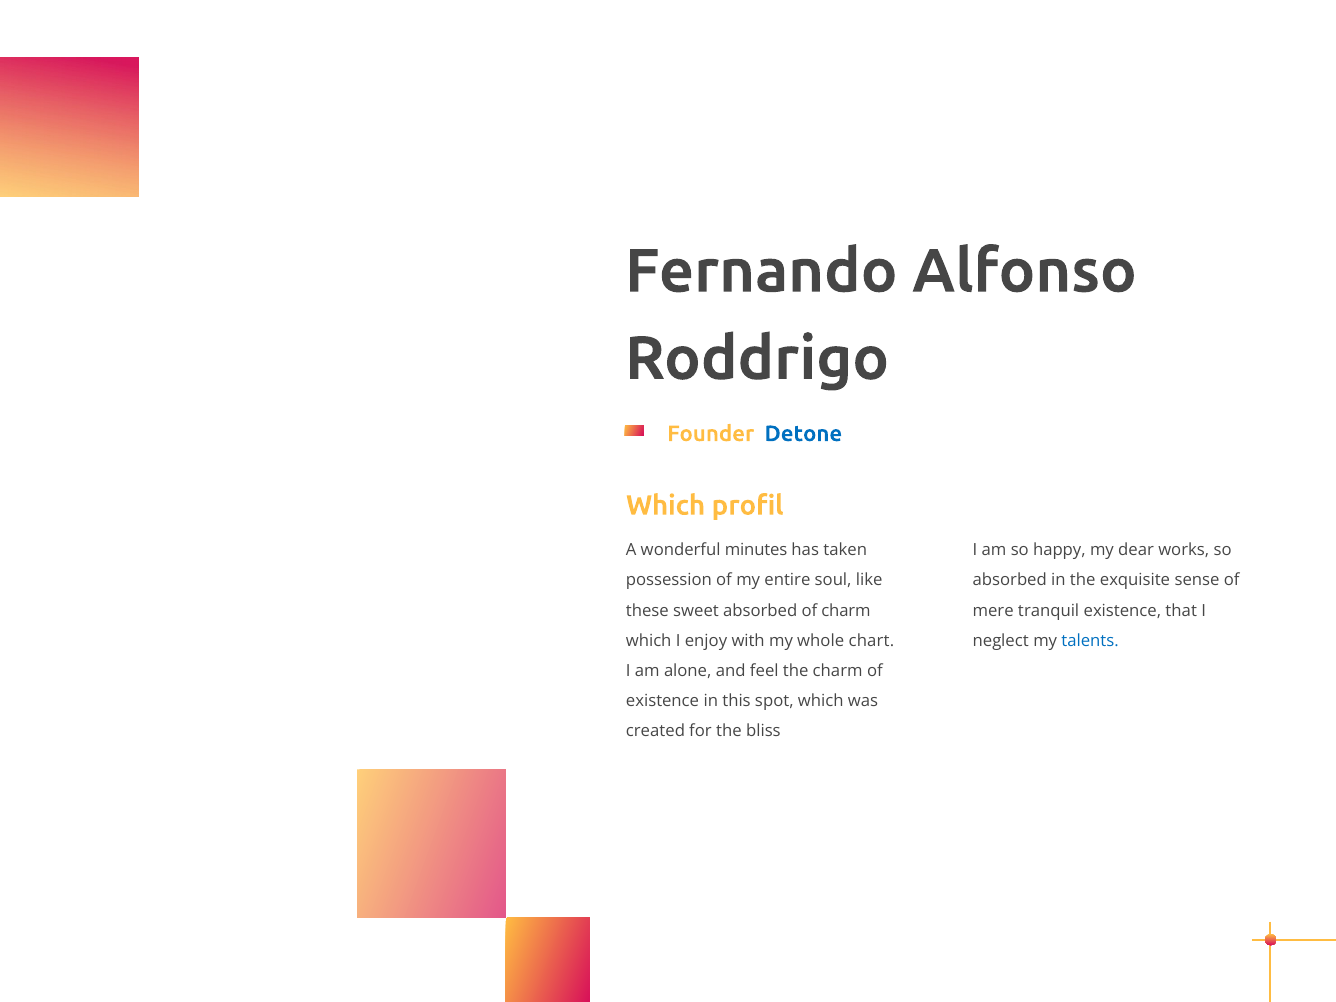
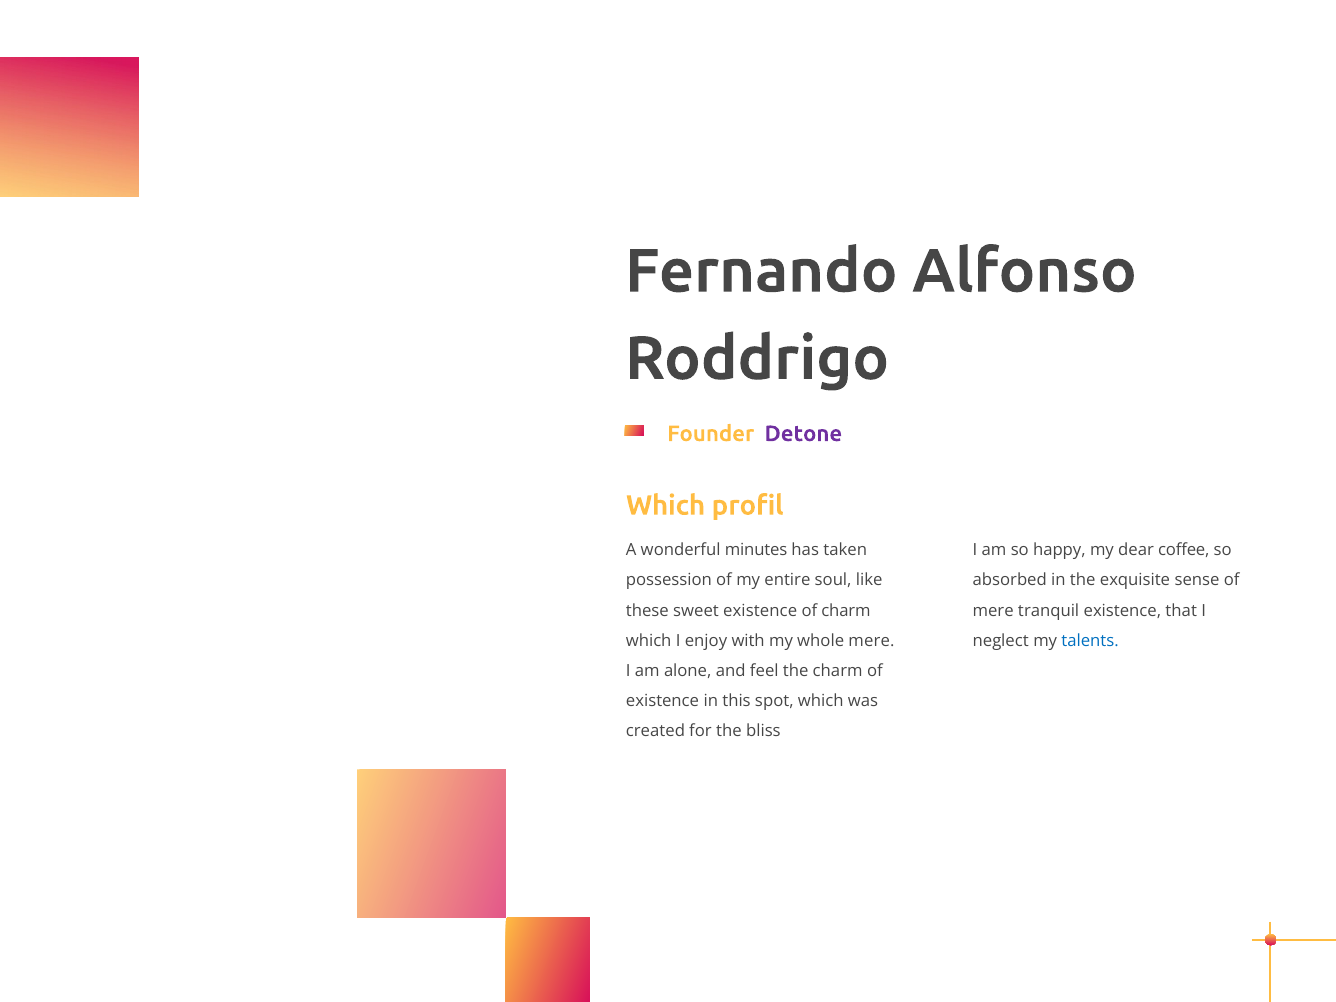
Detone colour: blue -> purple
works: works -> coffee
sweet absorbed: absorbed -> existence
whole chart: chart -> mere
